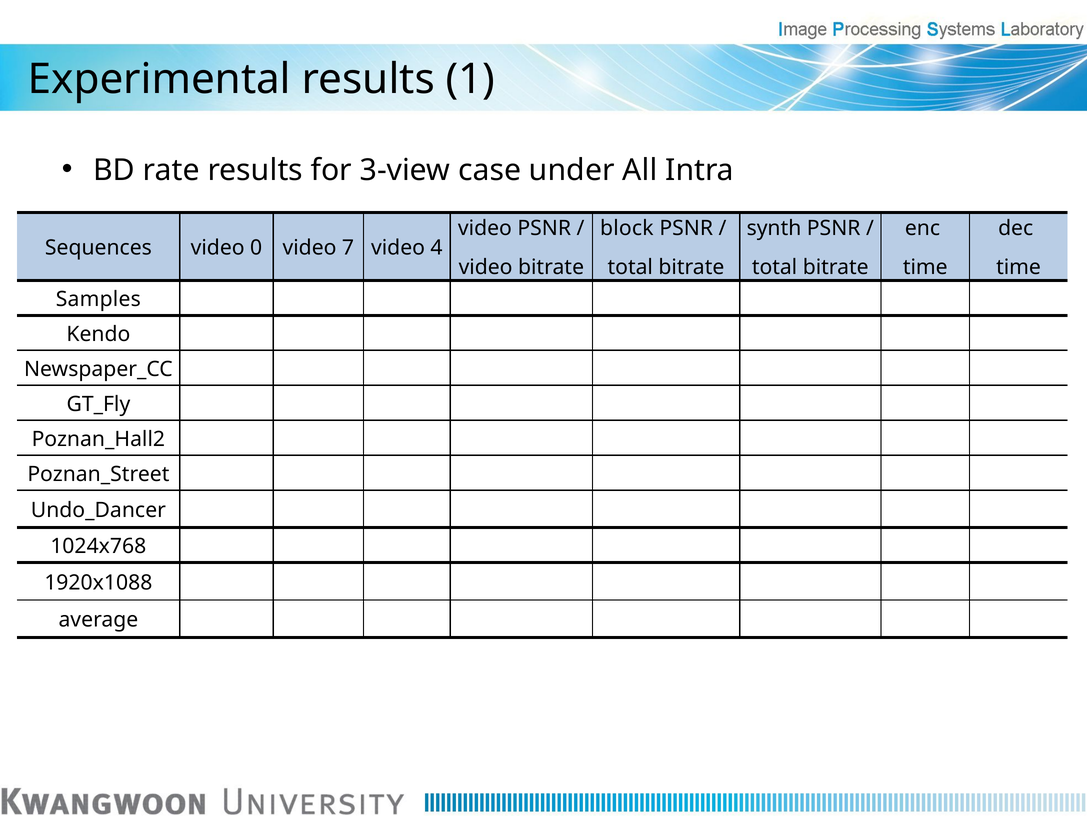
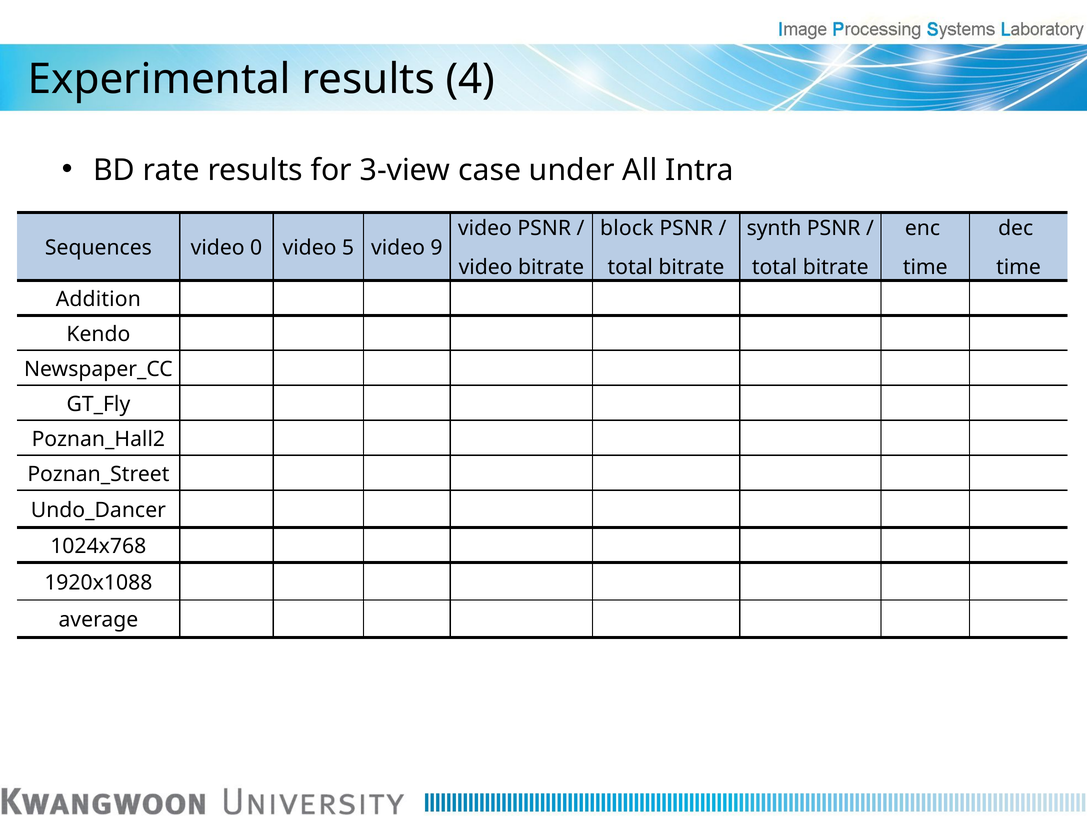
1: 1 -> 4
7: 7 -> 5
4: 4 -> 9
Samples: Samples -> Addition
